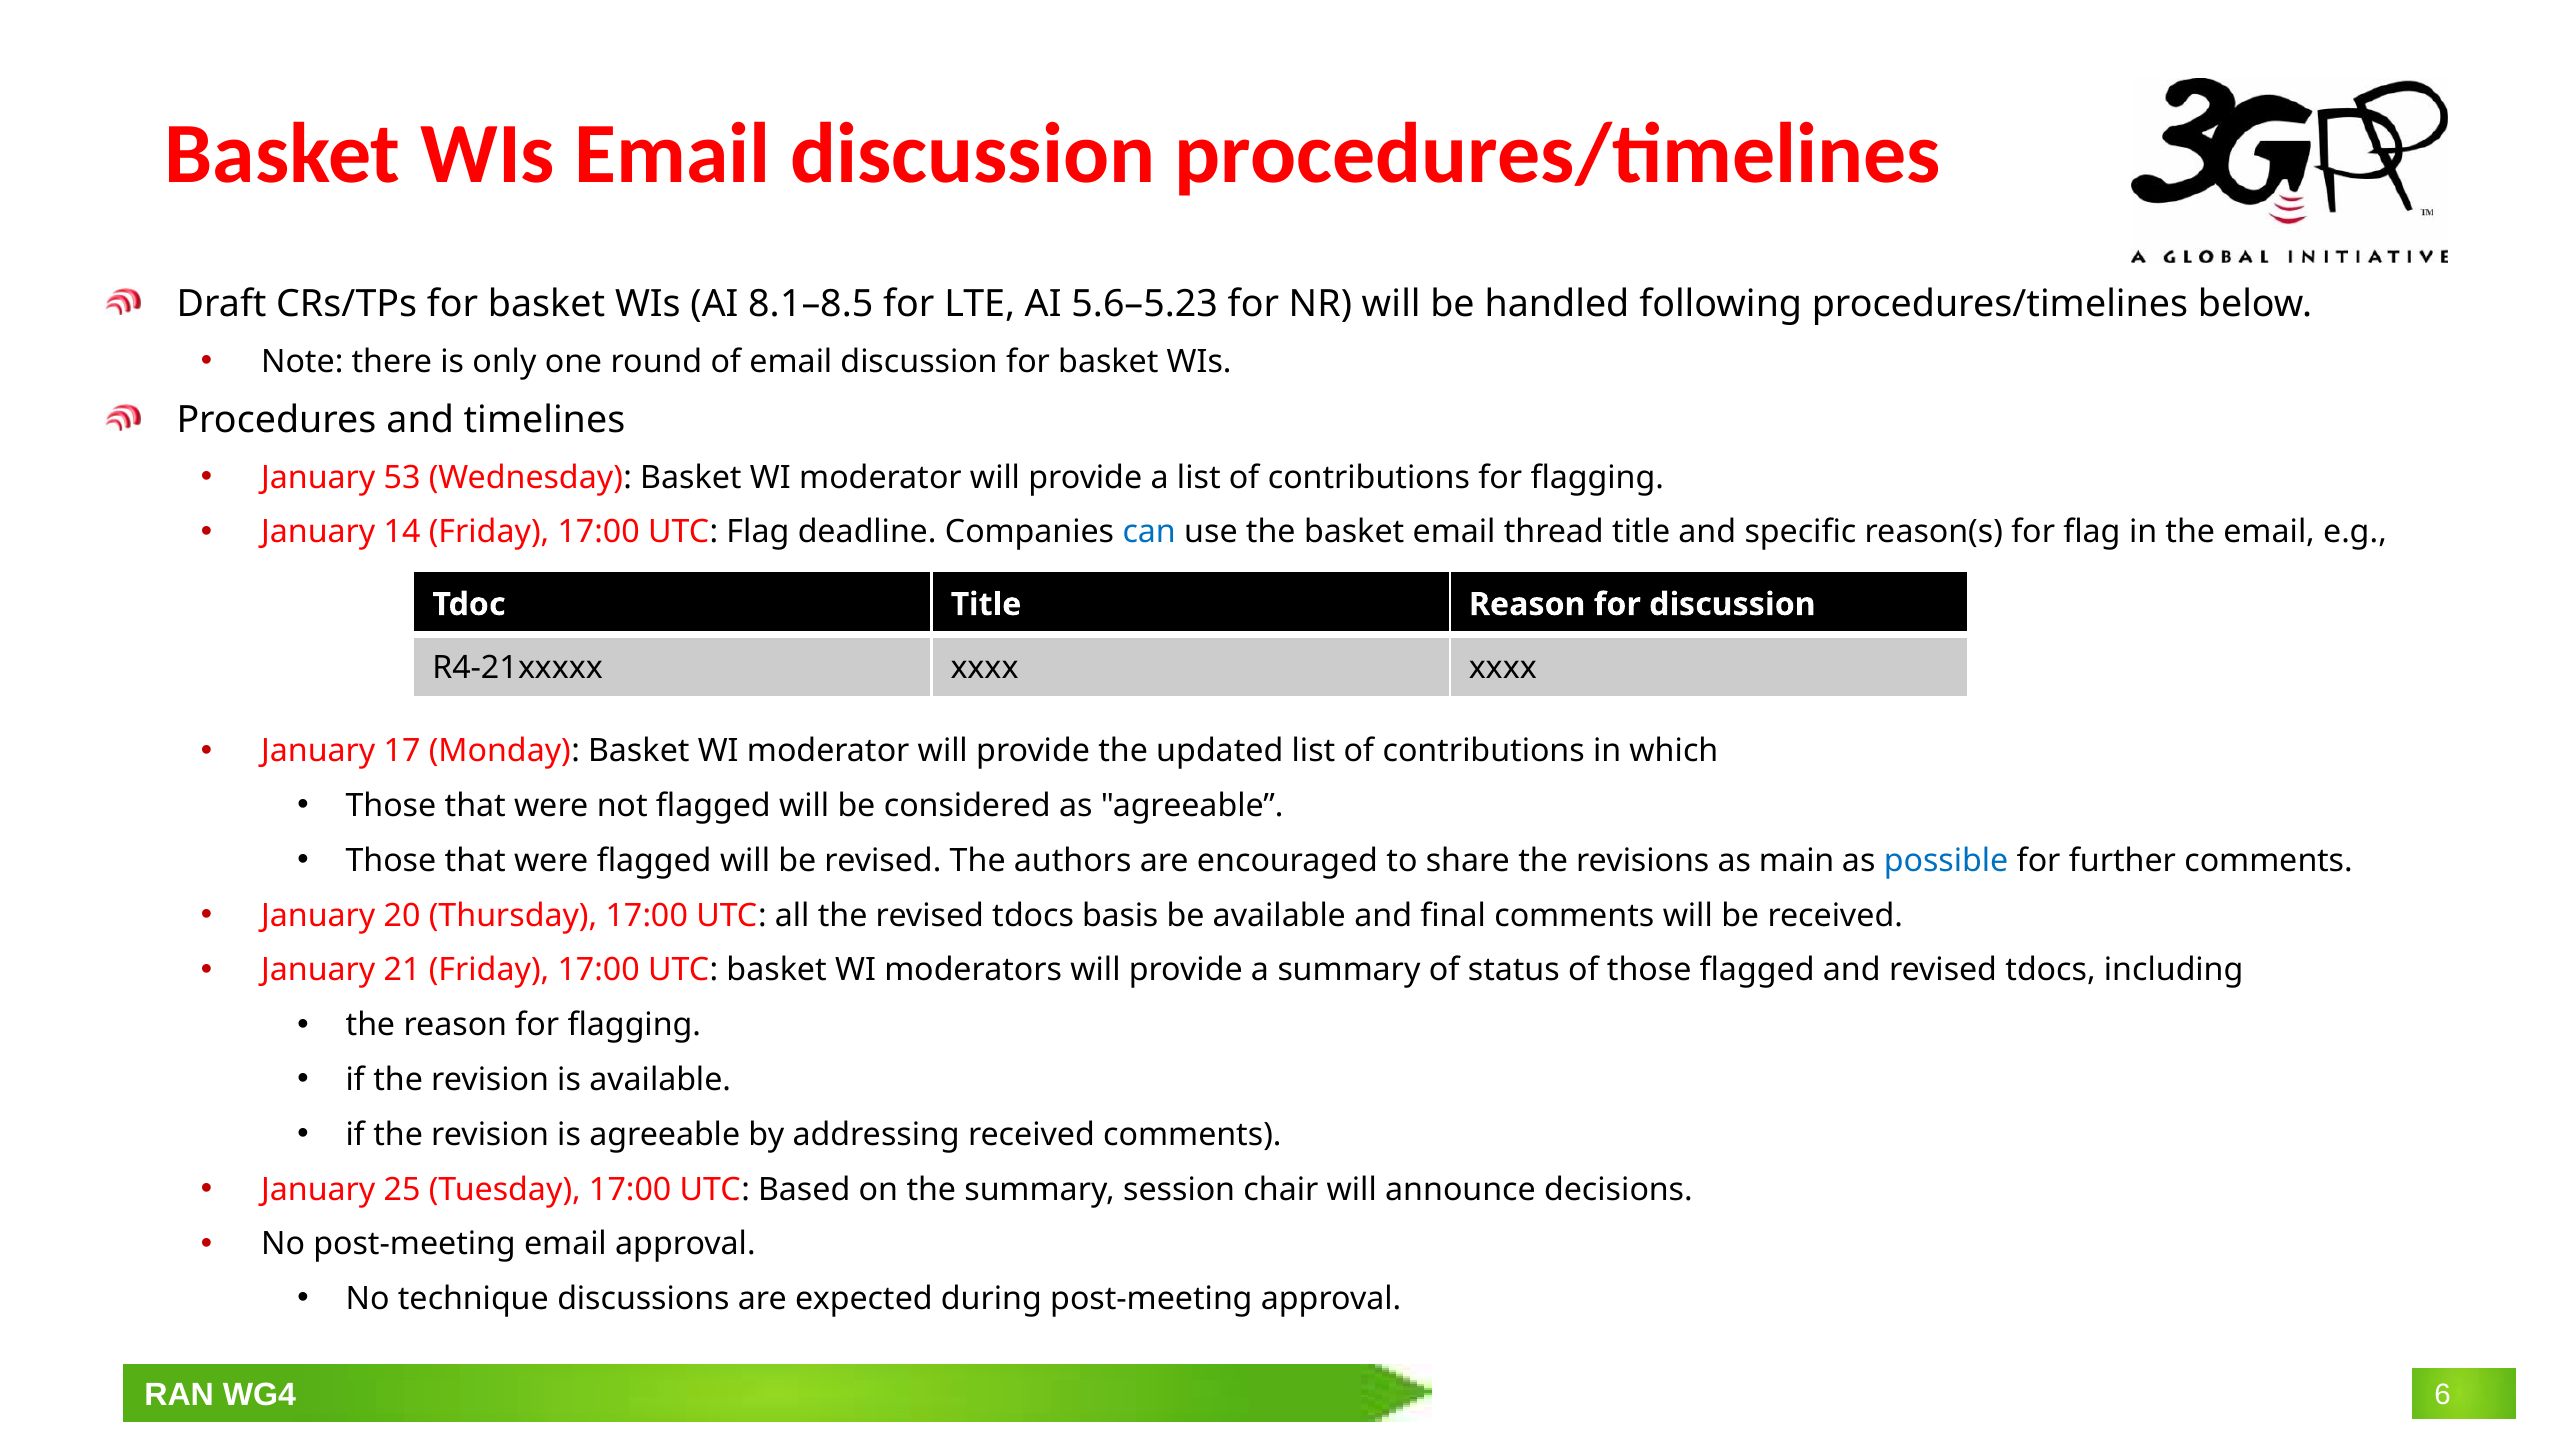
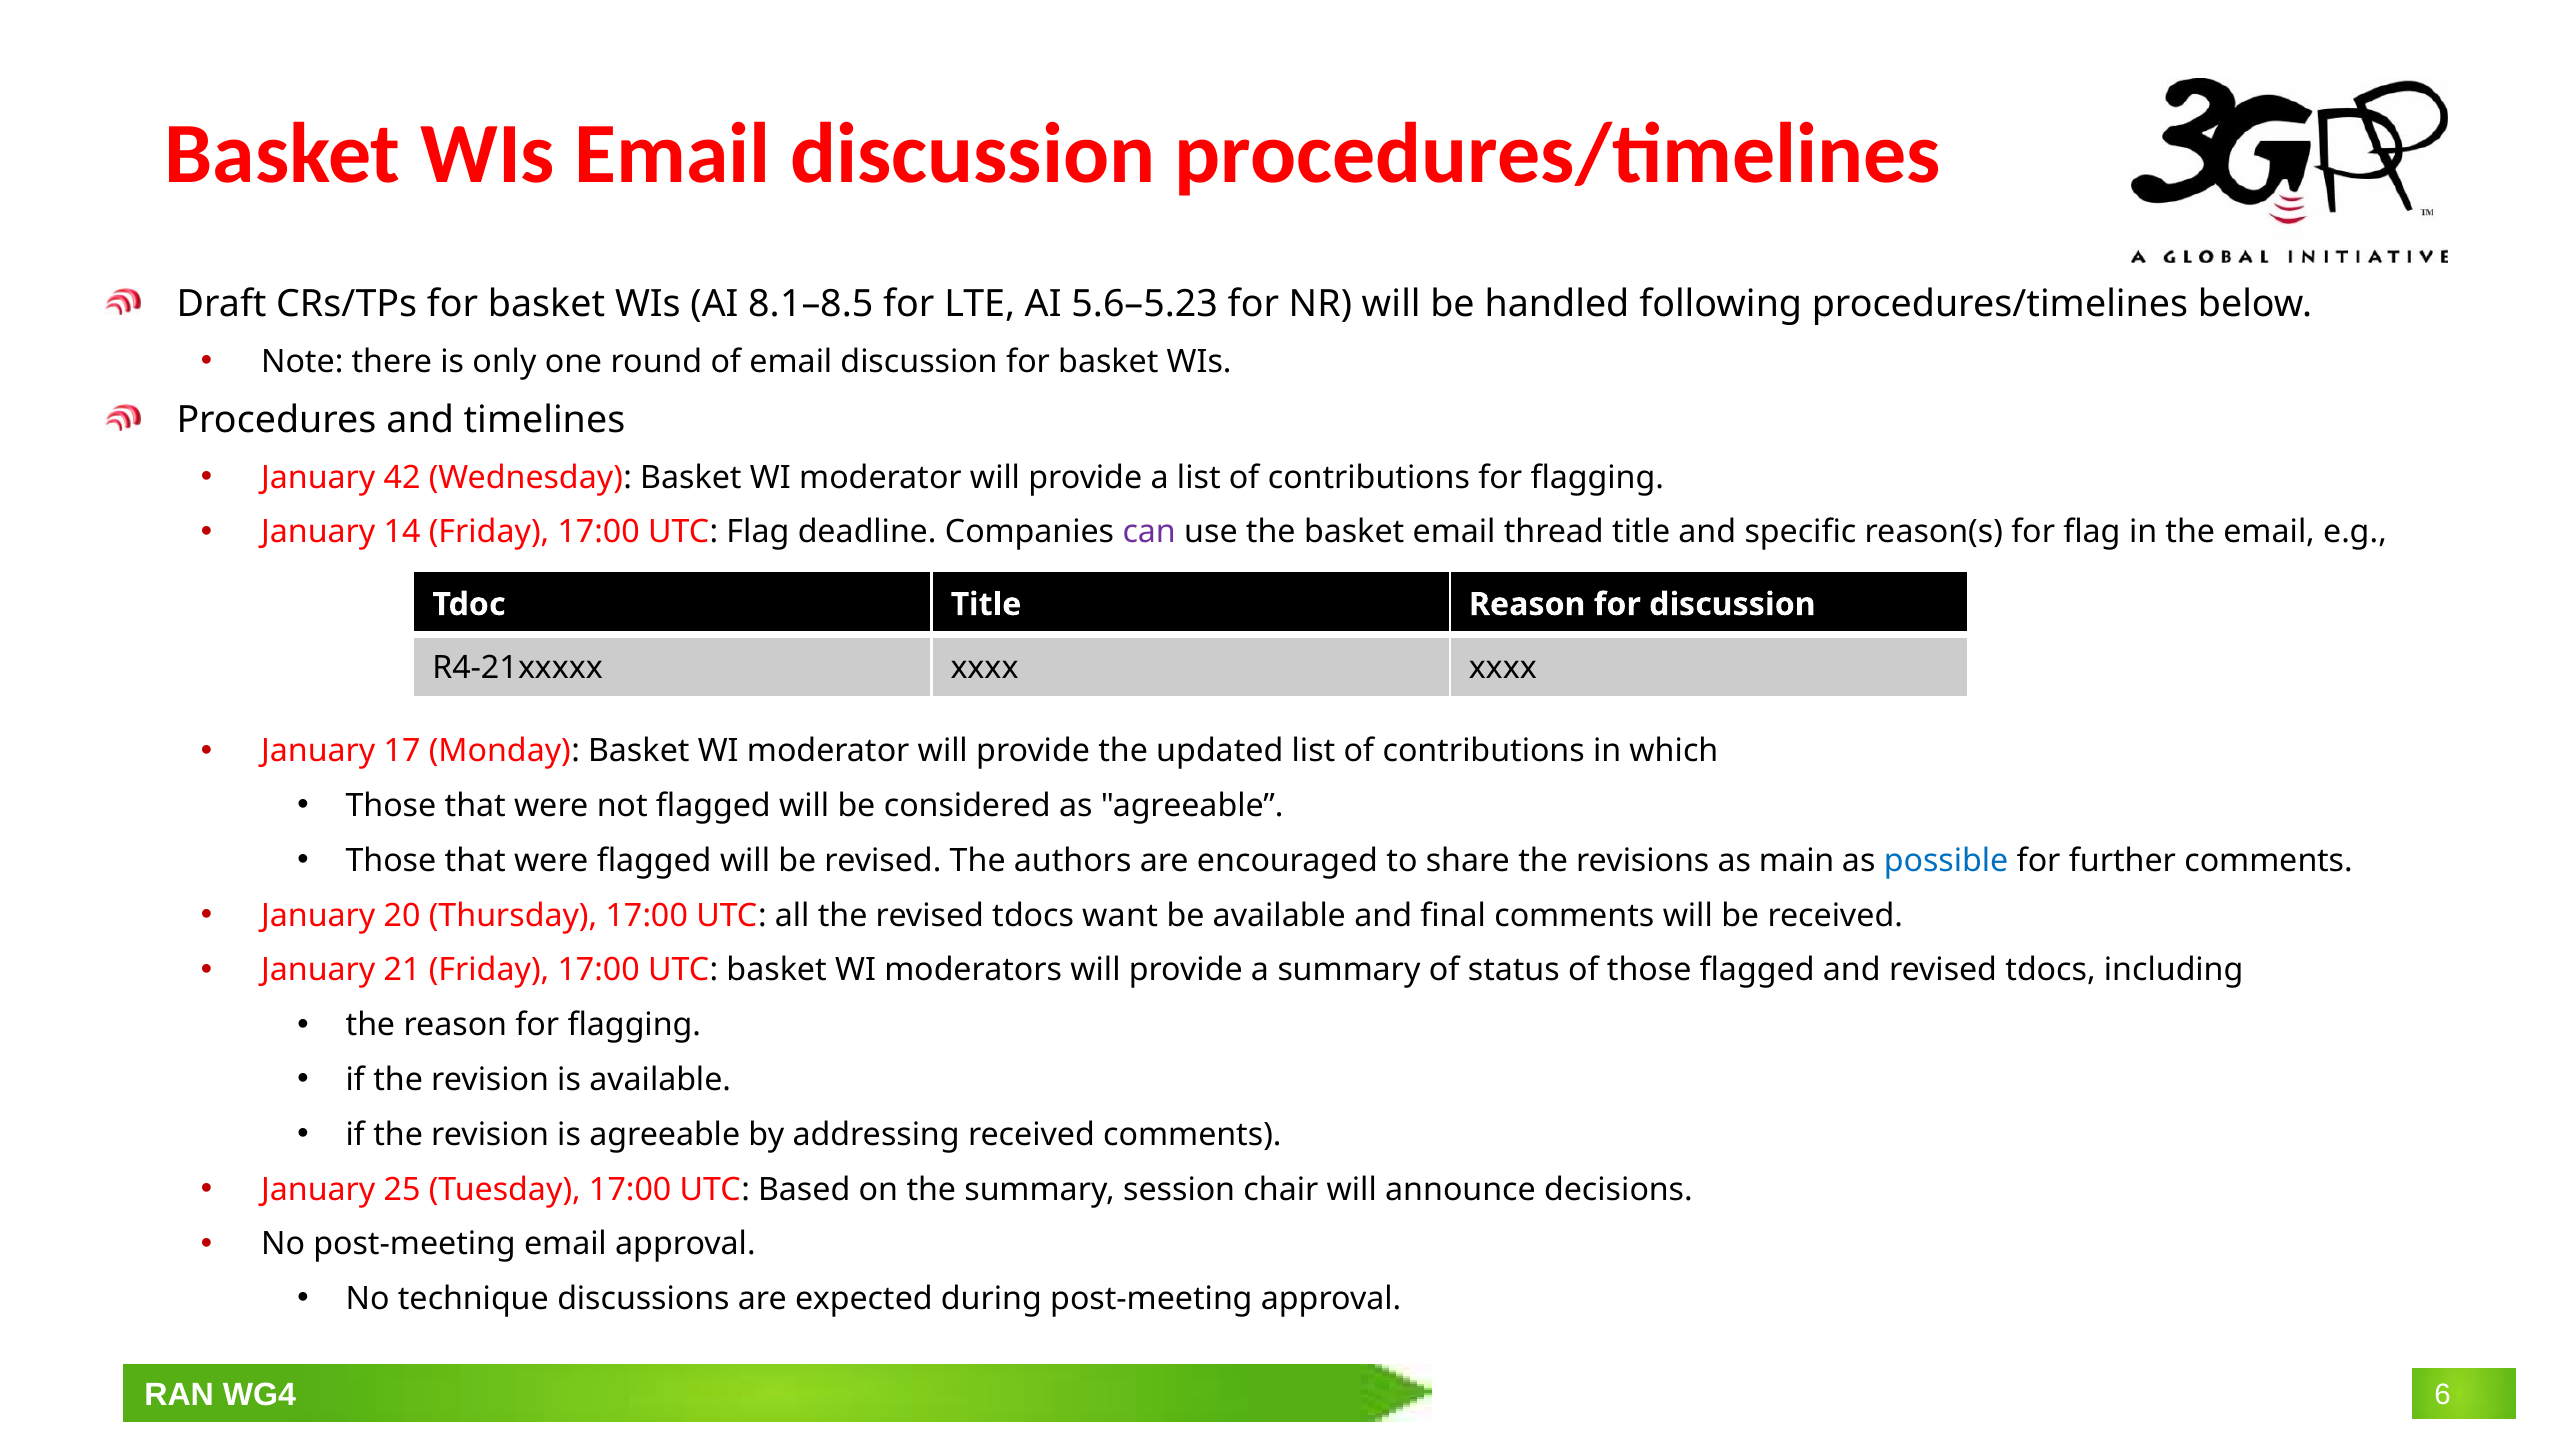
53: 53 -> 42
can colour: blue -> purple
basis: basis -> want
